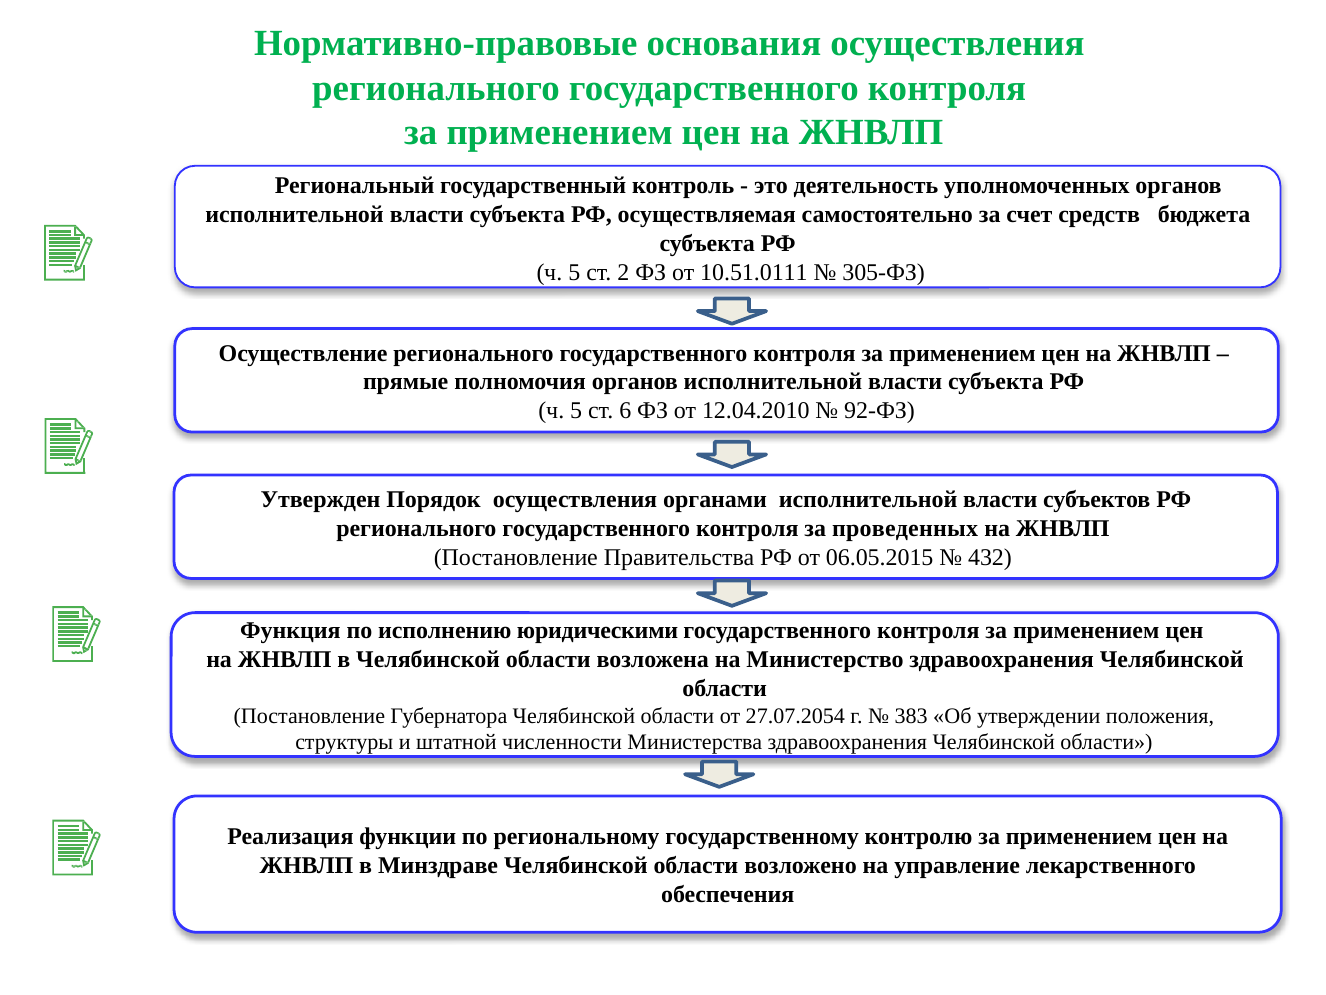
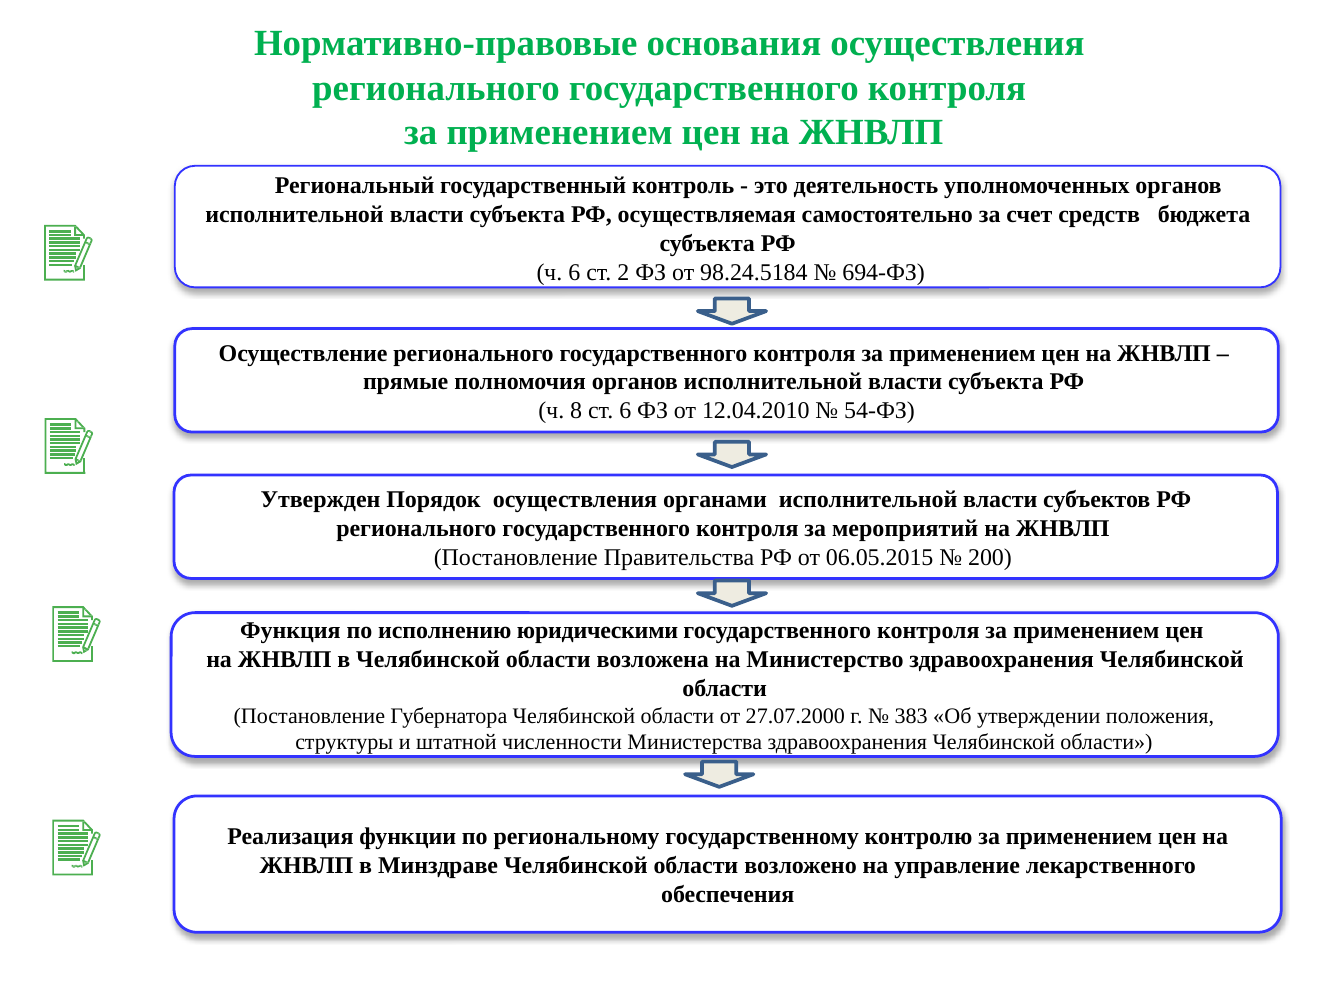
5 at (574, 272): 5 -> 6
10.51.0111: 10.51.0111 -> 98.24.5184
305-ФЗ: 305-ФЗ -> 694-ФЗ
5 at (576, 411): 5 -> 8
92-ФЗ: 92-ФЗ -> 54-ФЗ
проведенных: проведенных -> мероприятий
432: 432 -> 200
27.07.2054: 27.07.2054 -> 27.07.2000
